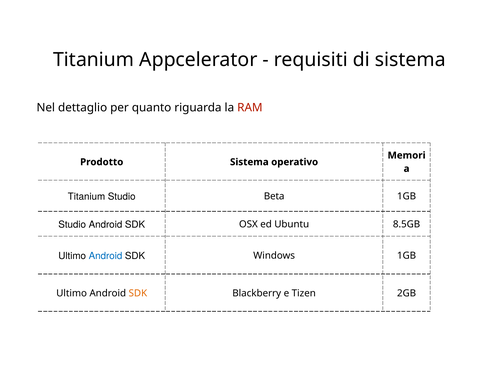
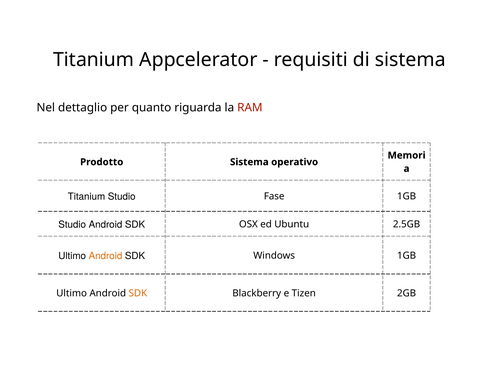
Beta: Beta -> Fase
8.5GB: 8.5GB -> 2.5GB
Android at (105, 256) colour: blue -> orange
